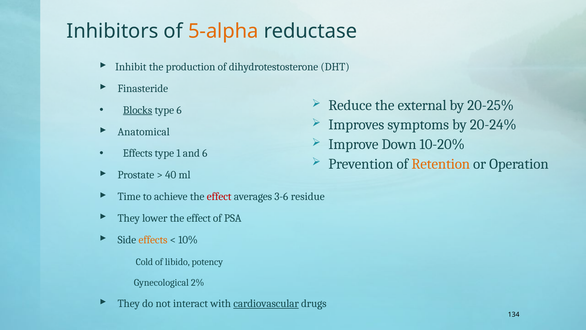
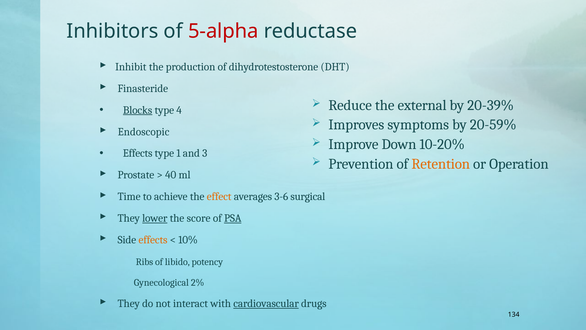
5-alpha colour: orange -> red
20-25%: 20-25% -> 20-39%
type 6: 6 -> 4
20-24%: 20-24% -> 20-59%
Anatomical: Anatomical -> Endoscopic
and 6: 6 -> 3
effect at (219, 197) colour: red -> orange
residue: residue -> surgical
lower underline: none -> present
effect at (199, 218): effect -> score
PSA underline: none -> present
Cold: Cold -> Ribs
